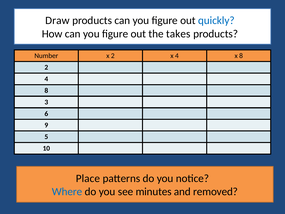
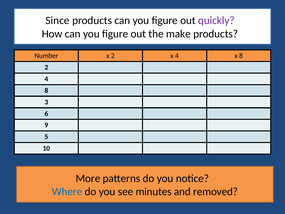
Draw: Draw -> Since
quickly colour: blue -> purple
takes: takes -> make
Place: Place -> More
